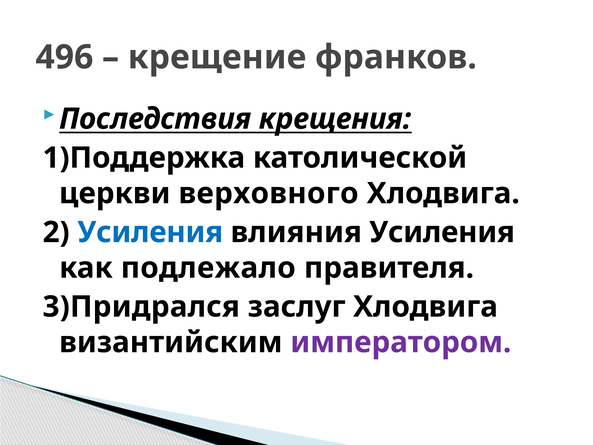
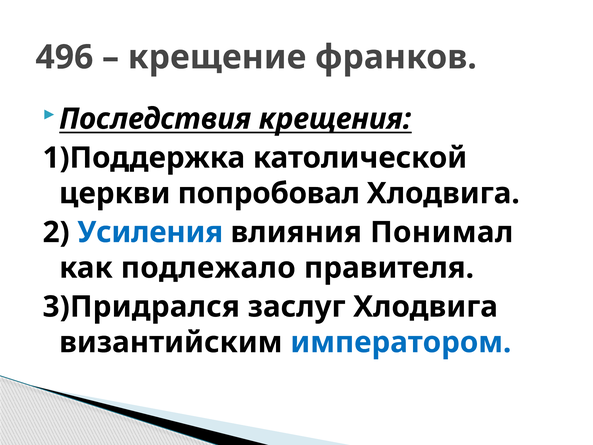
верховного: верховного -> попробовал
влияния Усиления: Усиления -> Понимал
императором colour: purple -> blue
